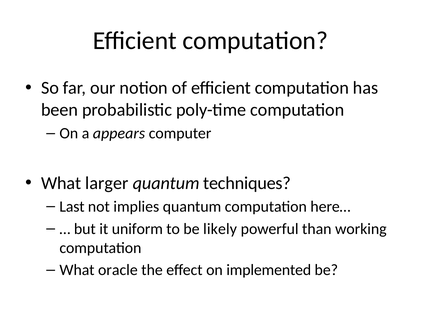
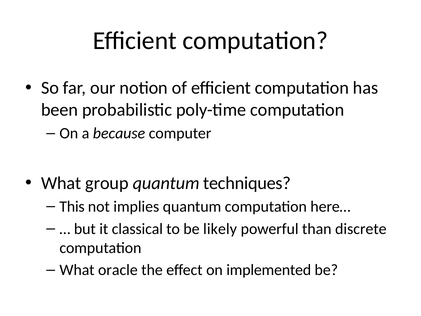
appears: appears -> because
larger: larger -> group
Last: Last -> This
uniform: uniform -> classical
working: working -> discrete
